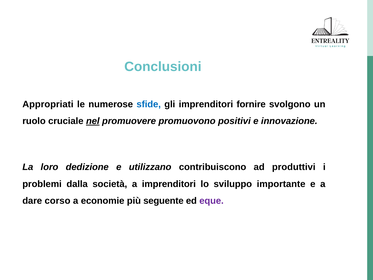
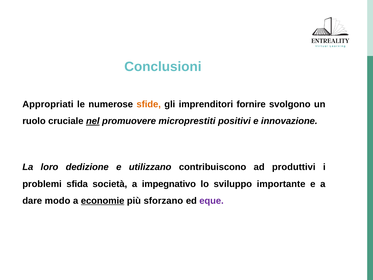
sfide colour: blue -> orange
promuovono: promuovono -> microprestiti
dalla: dalla -> sfida
a imprenditori: imprenditori -> impegnativo
corso: corso -> modo
economie underline: none -> present
seguente: seguente -> sforzano
